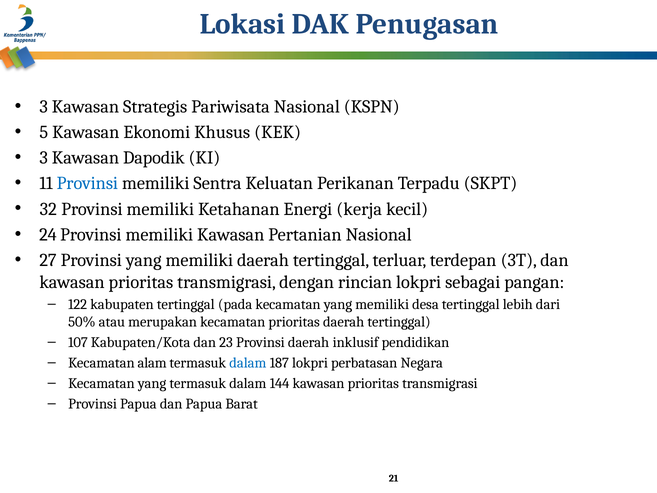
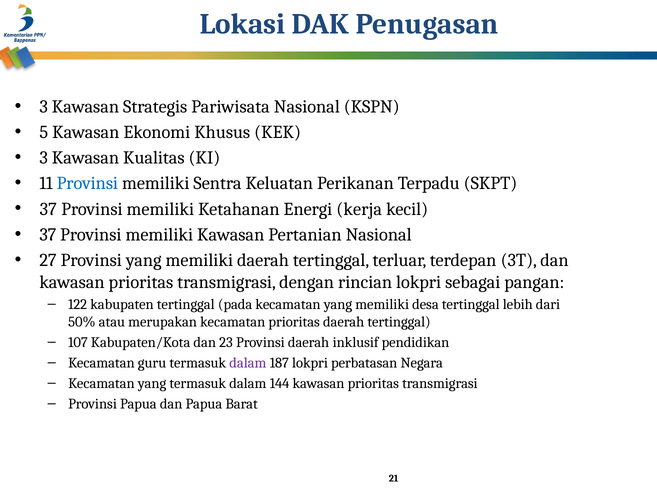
Dapodik: Dapodik -> Kualitas
32 at (48, 209): 32 -> 37
24 at (48, 234): 24 -> 37
alam: alam -> guru
dalam at (248, 363) colour: blue -> purple
